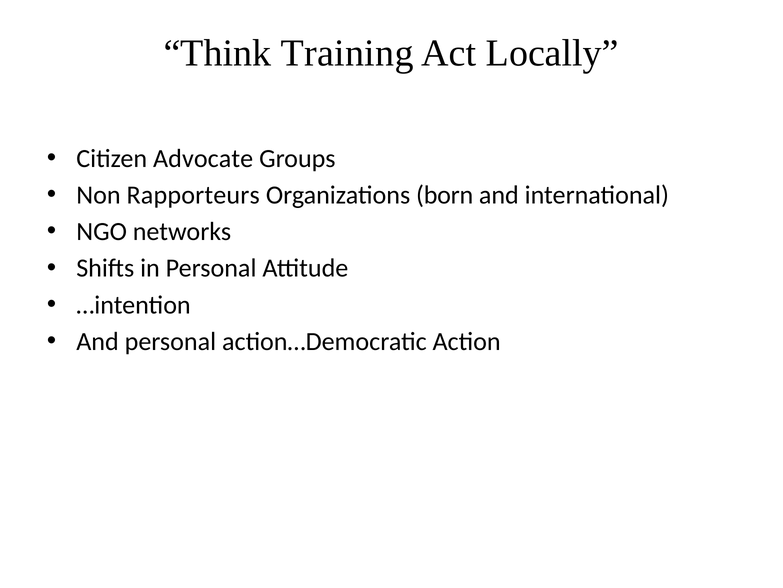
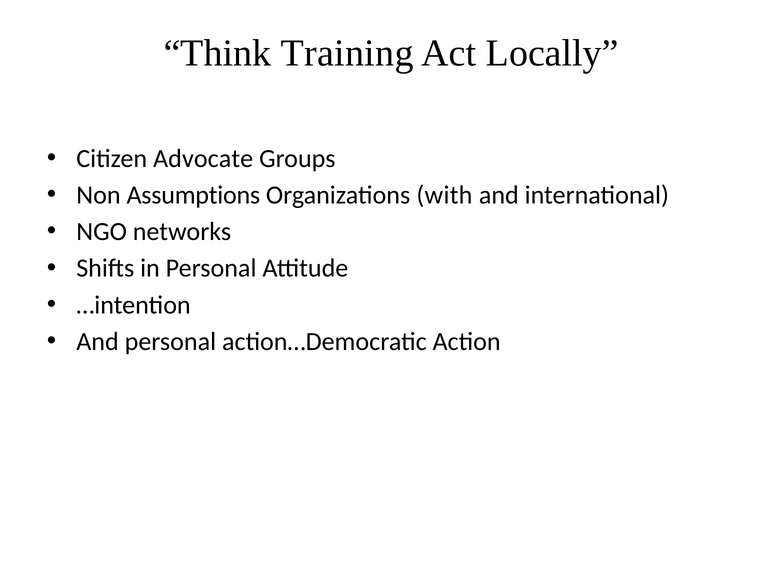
Rapporteurs: Rapporteurs -> Assumptions
born: born -> with
